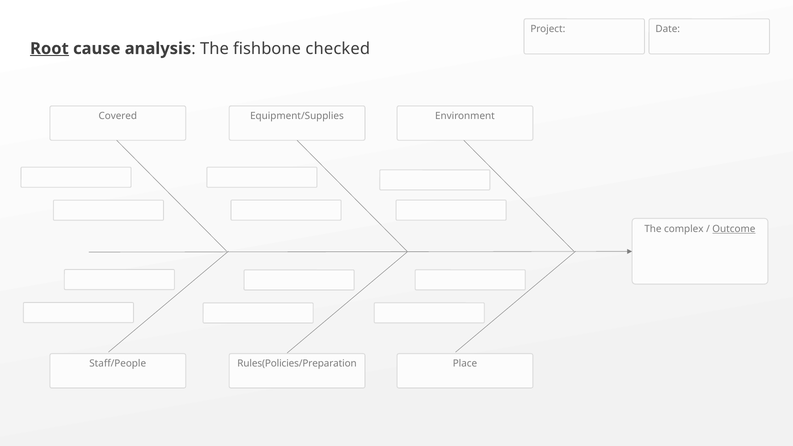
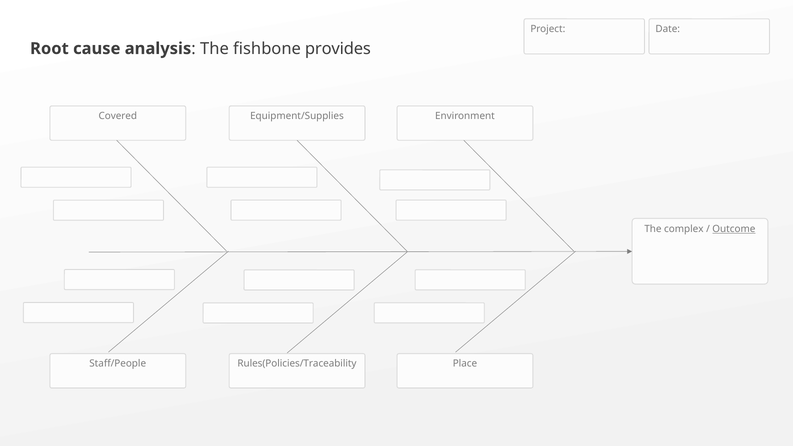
Root underline: present -> none
checked: checked -> provides
Rules(Policies/Preparation: Rules(Policies/Preparation -> Rules(Policies/Traceability
